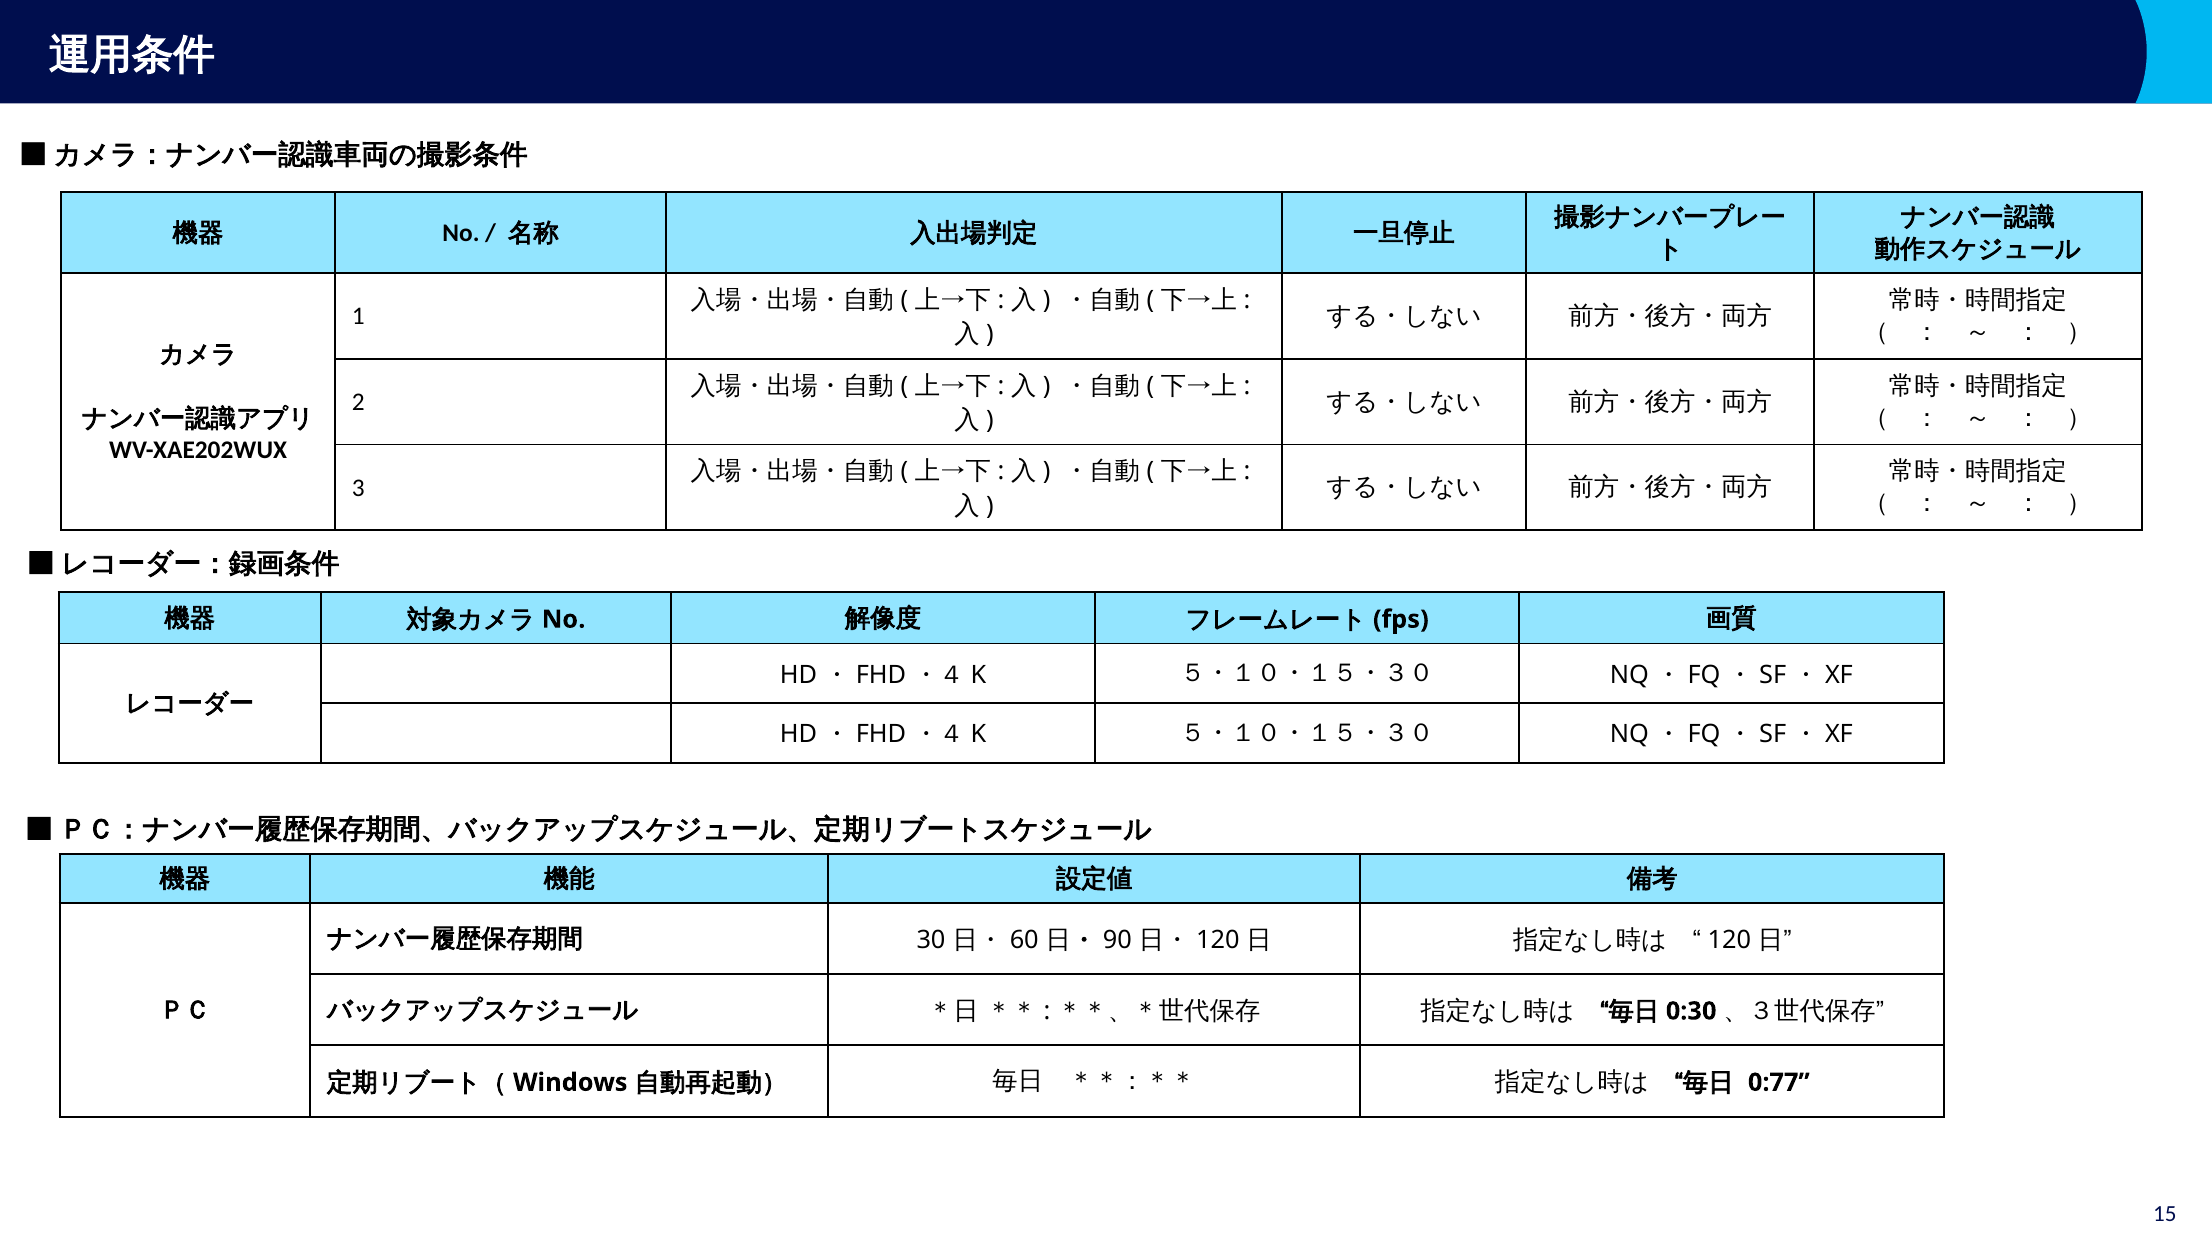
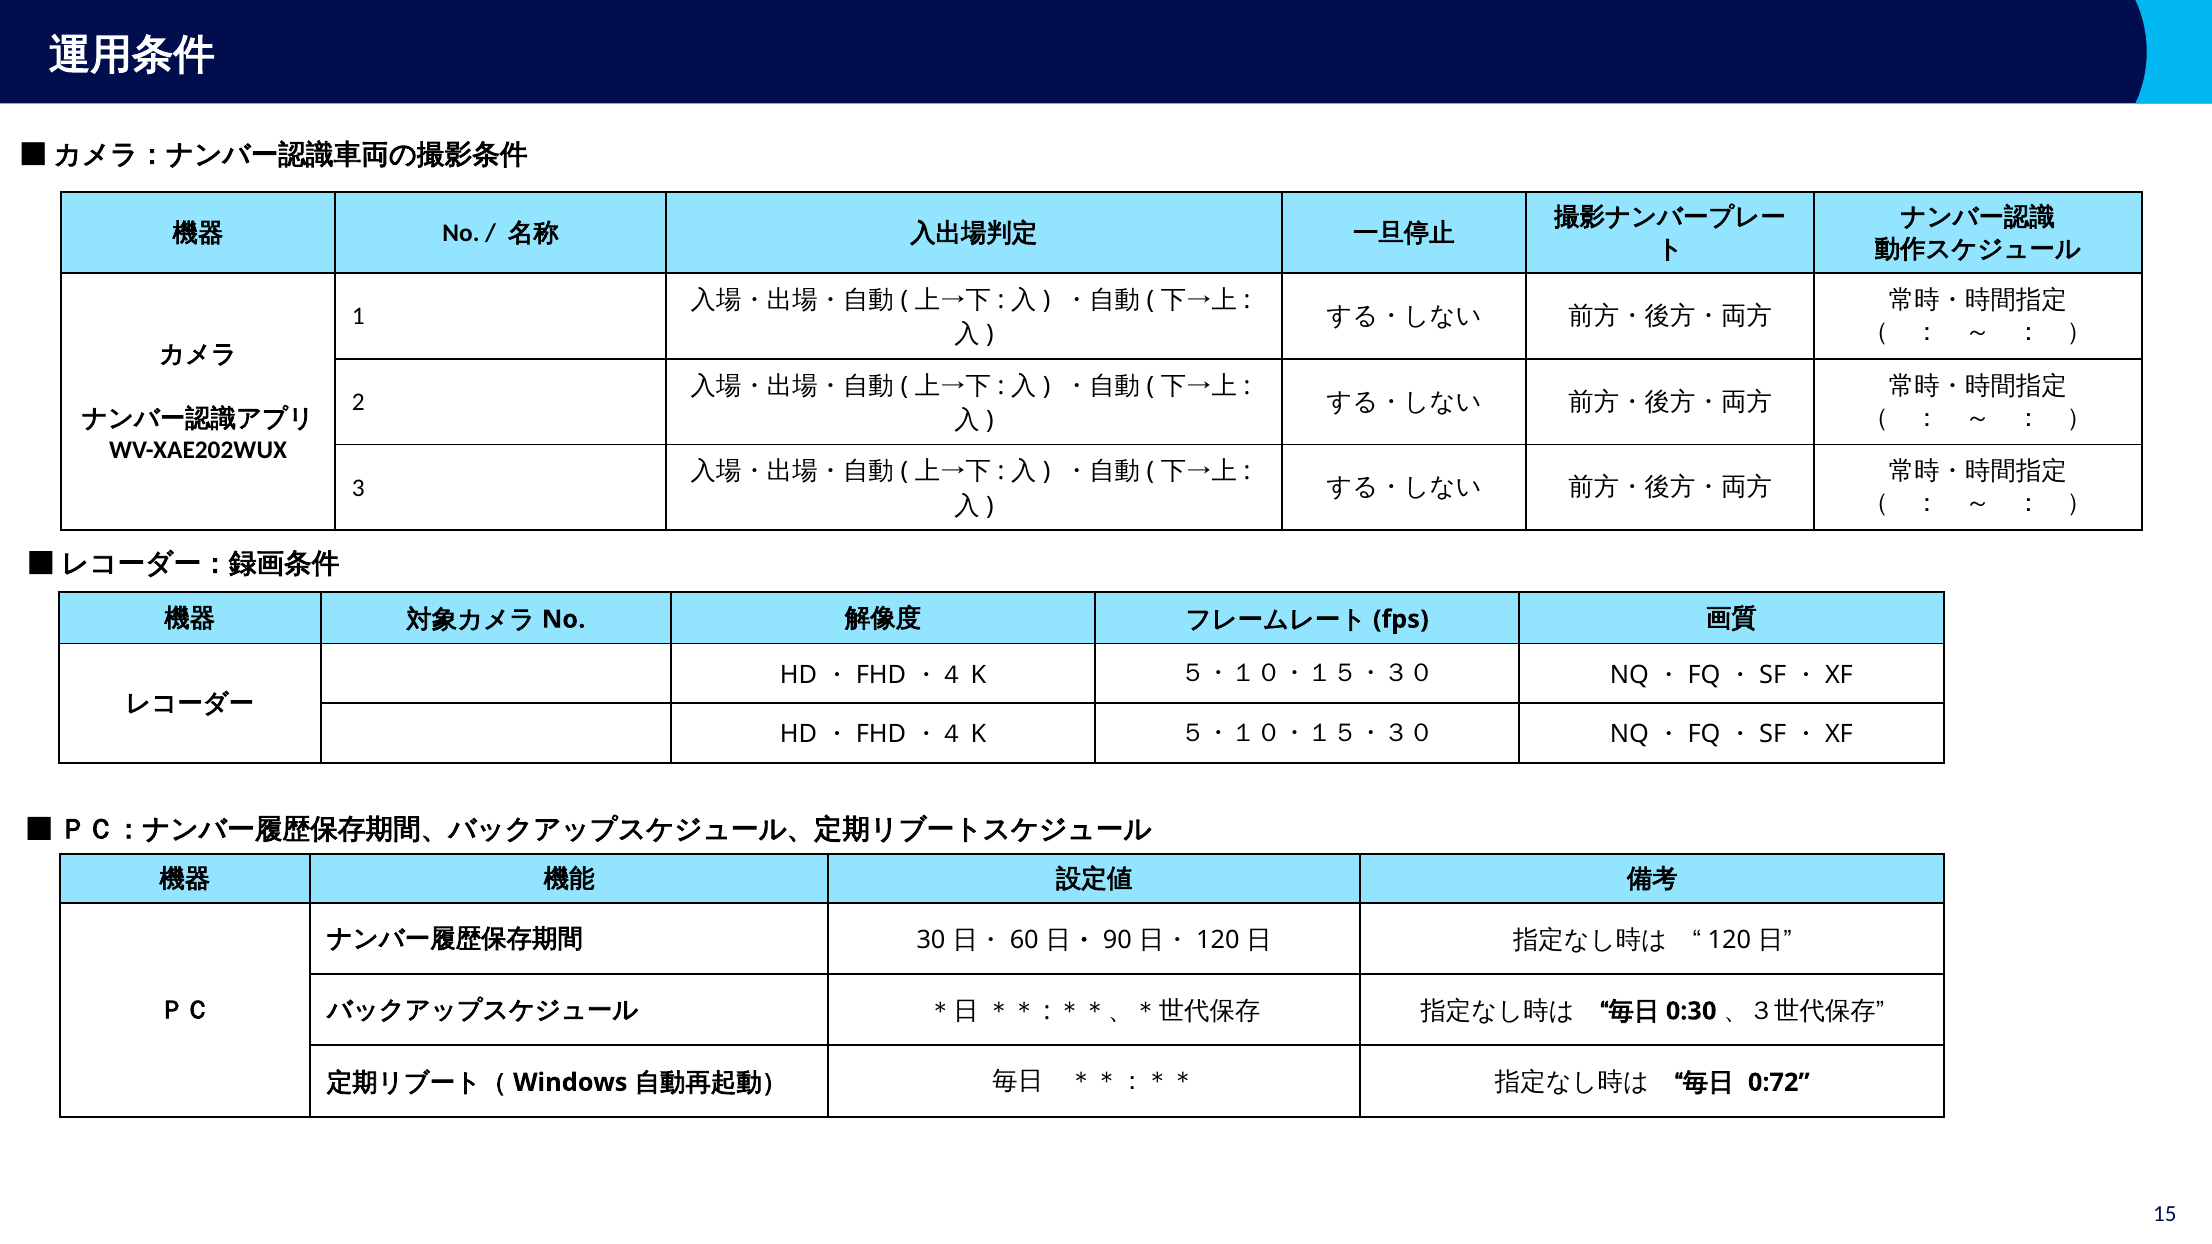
0:77: 0:77 -> 0:72
